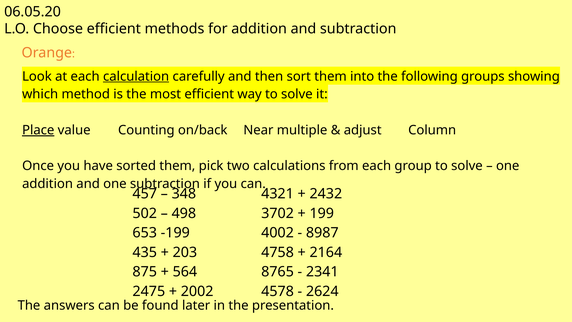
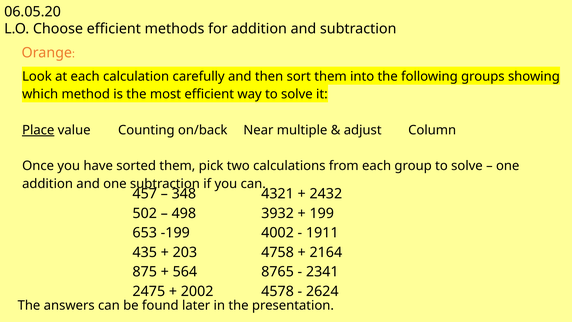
calculation underline: present -> none
3702: 3702 -> 3932
8987: 8987 -> 1911
